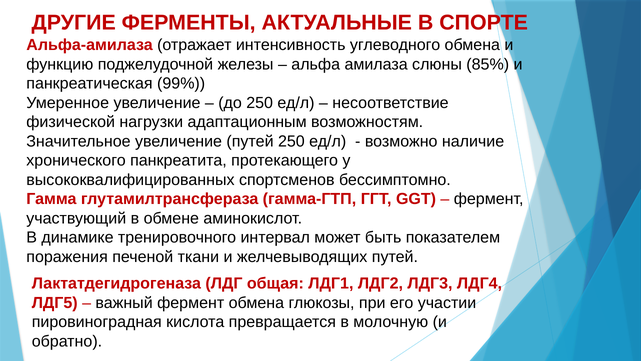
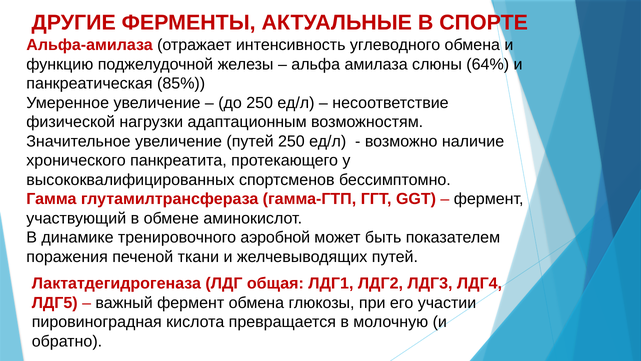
85%: 85% -> 64%
99%: 99% -> 85%
интервал: интервал -> аэробной
